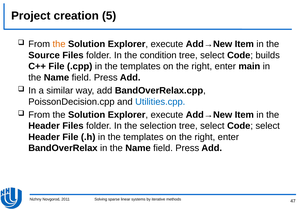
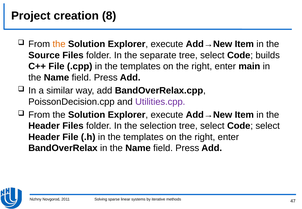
5: 5 -> 8
condition: condition -> separate
Utilities.cpp colour: blue -> purple
